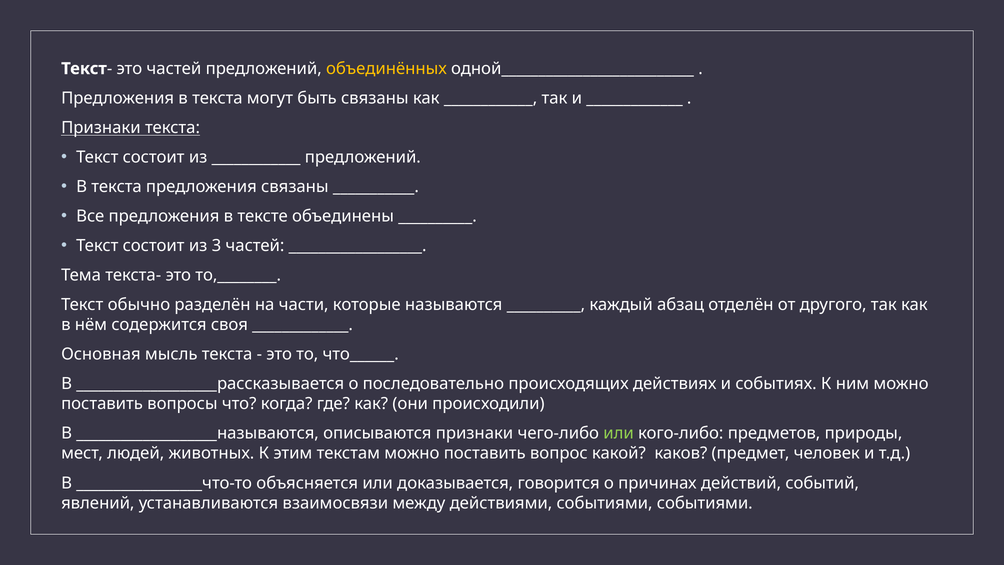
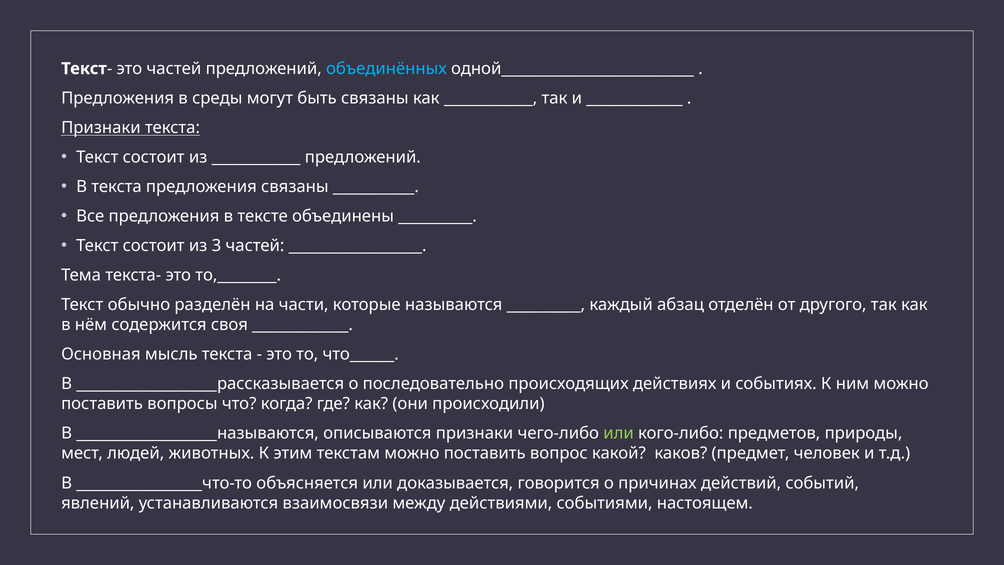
объединённых colour: yellow -> light blue
Предложения в текста: текста -> среды
событиями событиями: событиями -> настоящем
